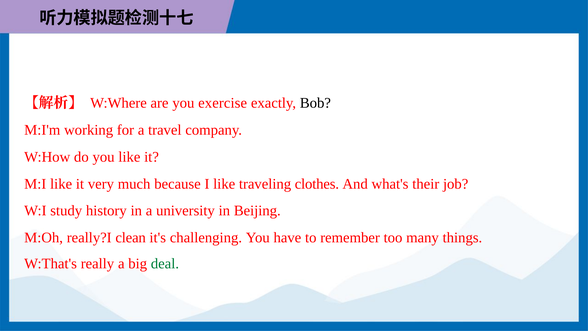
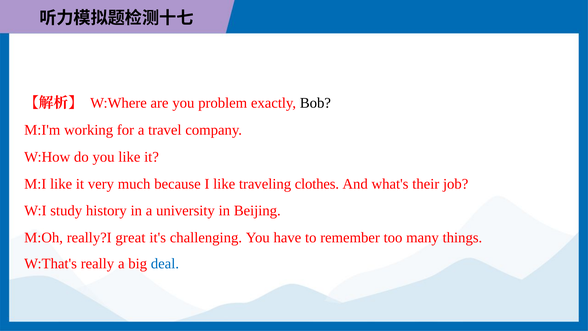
exercise: exercise -> problem
clean: clean -> great
deal colour: green -> blue
